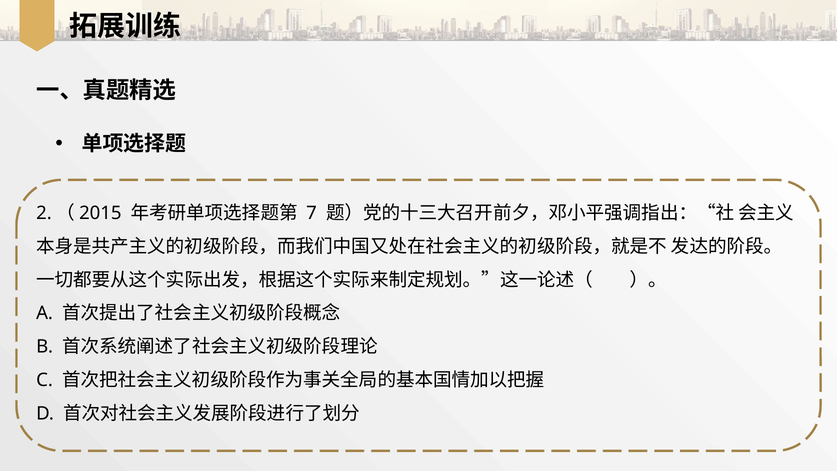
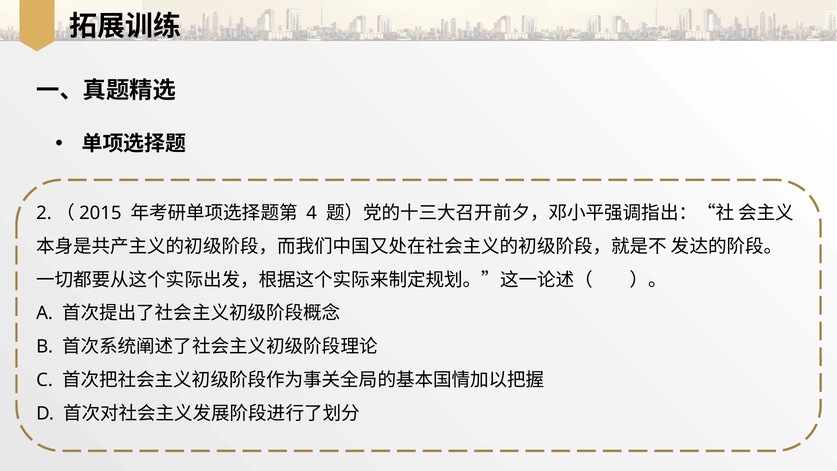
7: 7 -> 4
